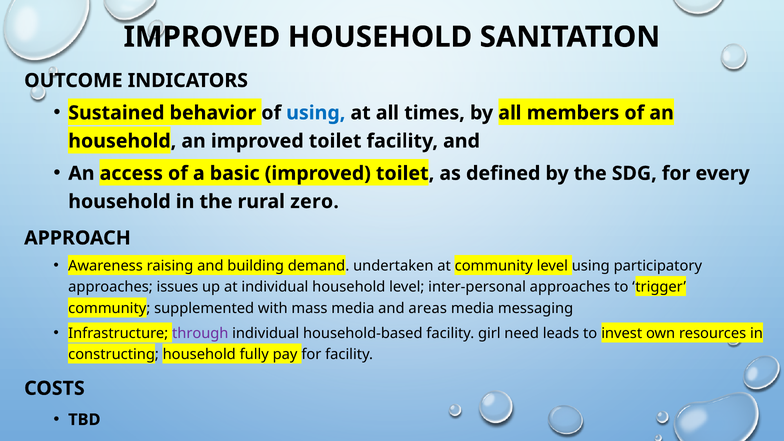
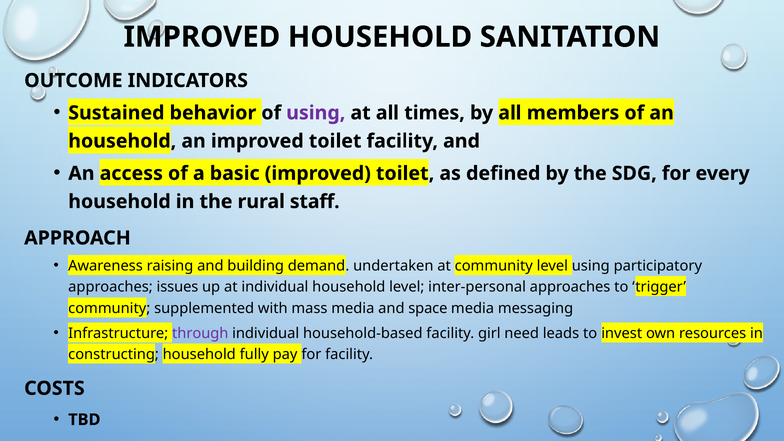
using at (316, 113) colour: blue -> purple
zero: zero -> staff
areas: areas -> space
